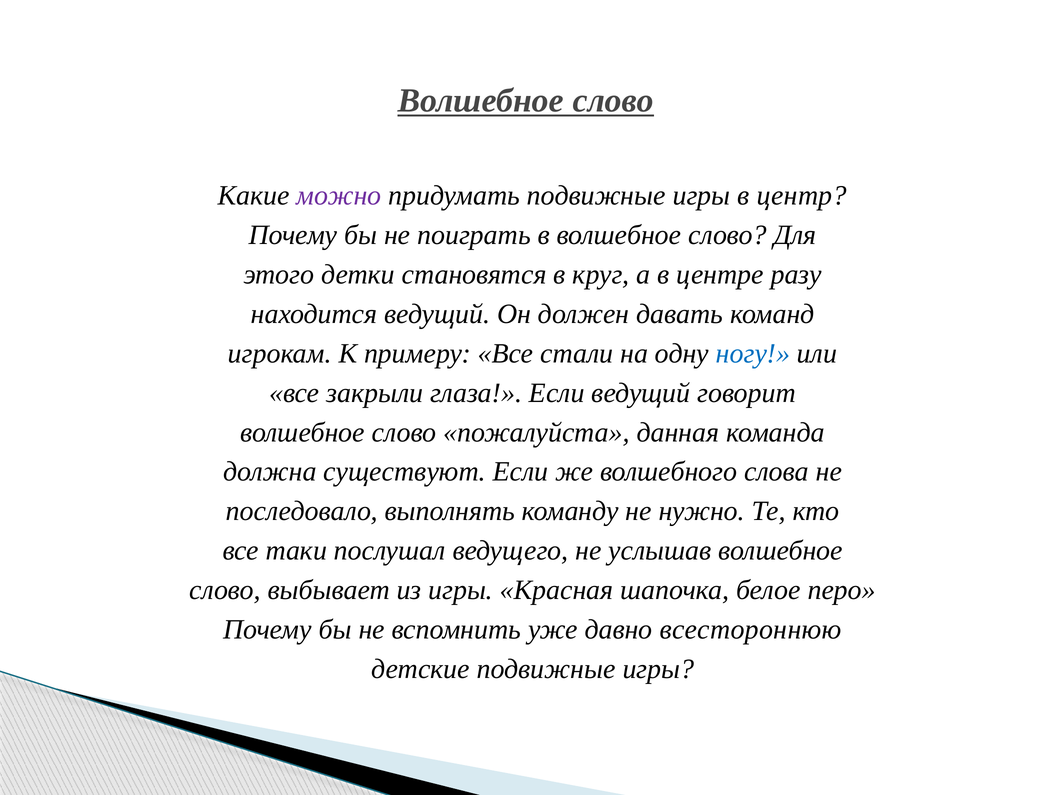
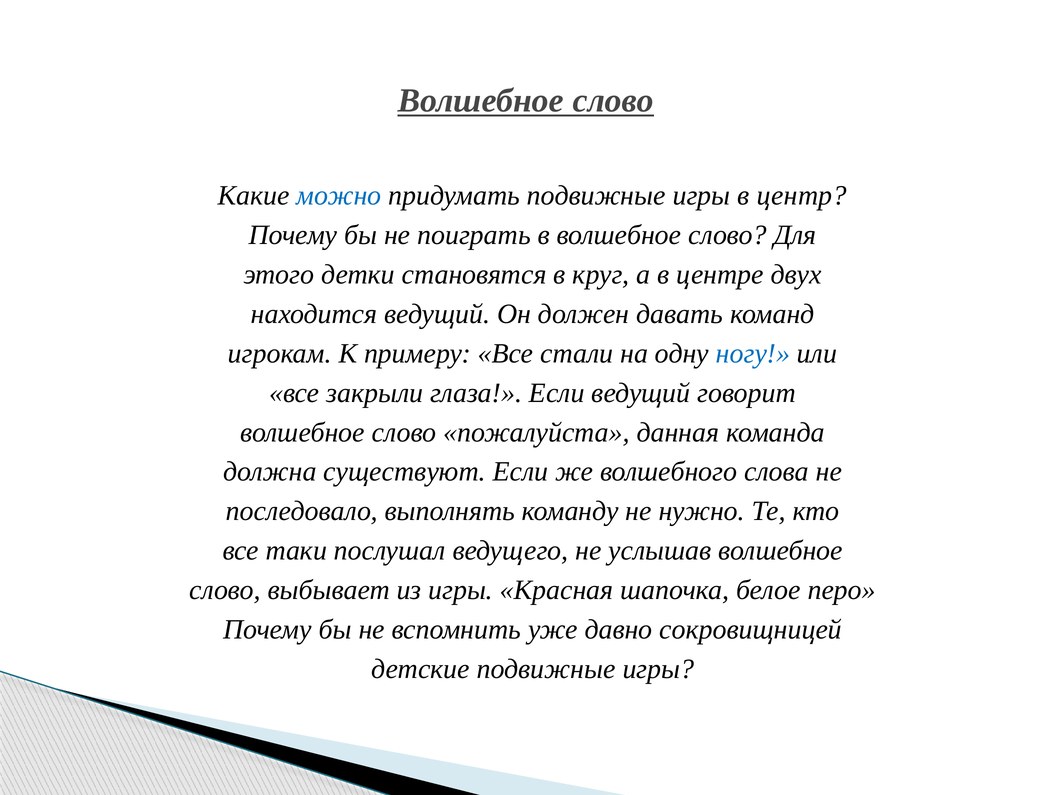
можно colour: purple -> blue
разу: разу -> двух
всестороннюю: всестороннюю -> сокровищницей
